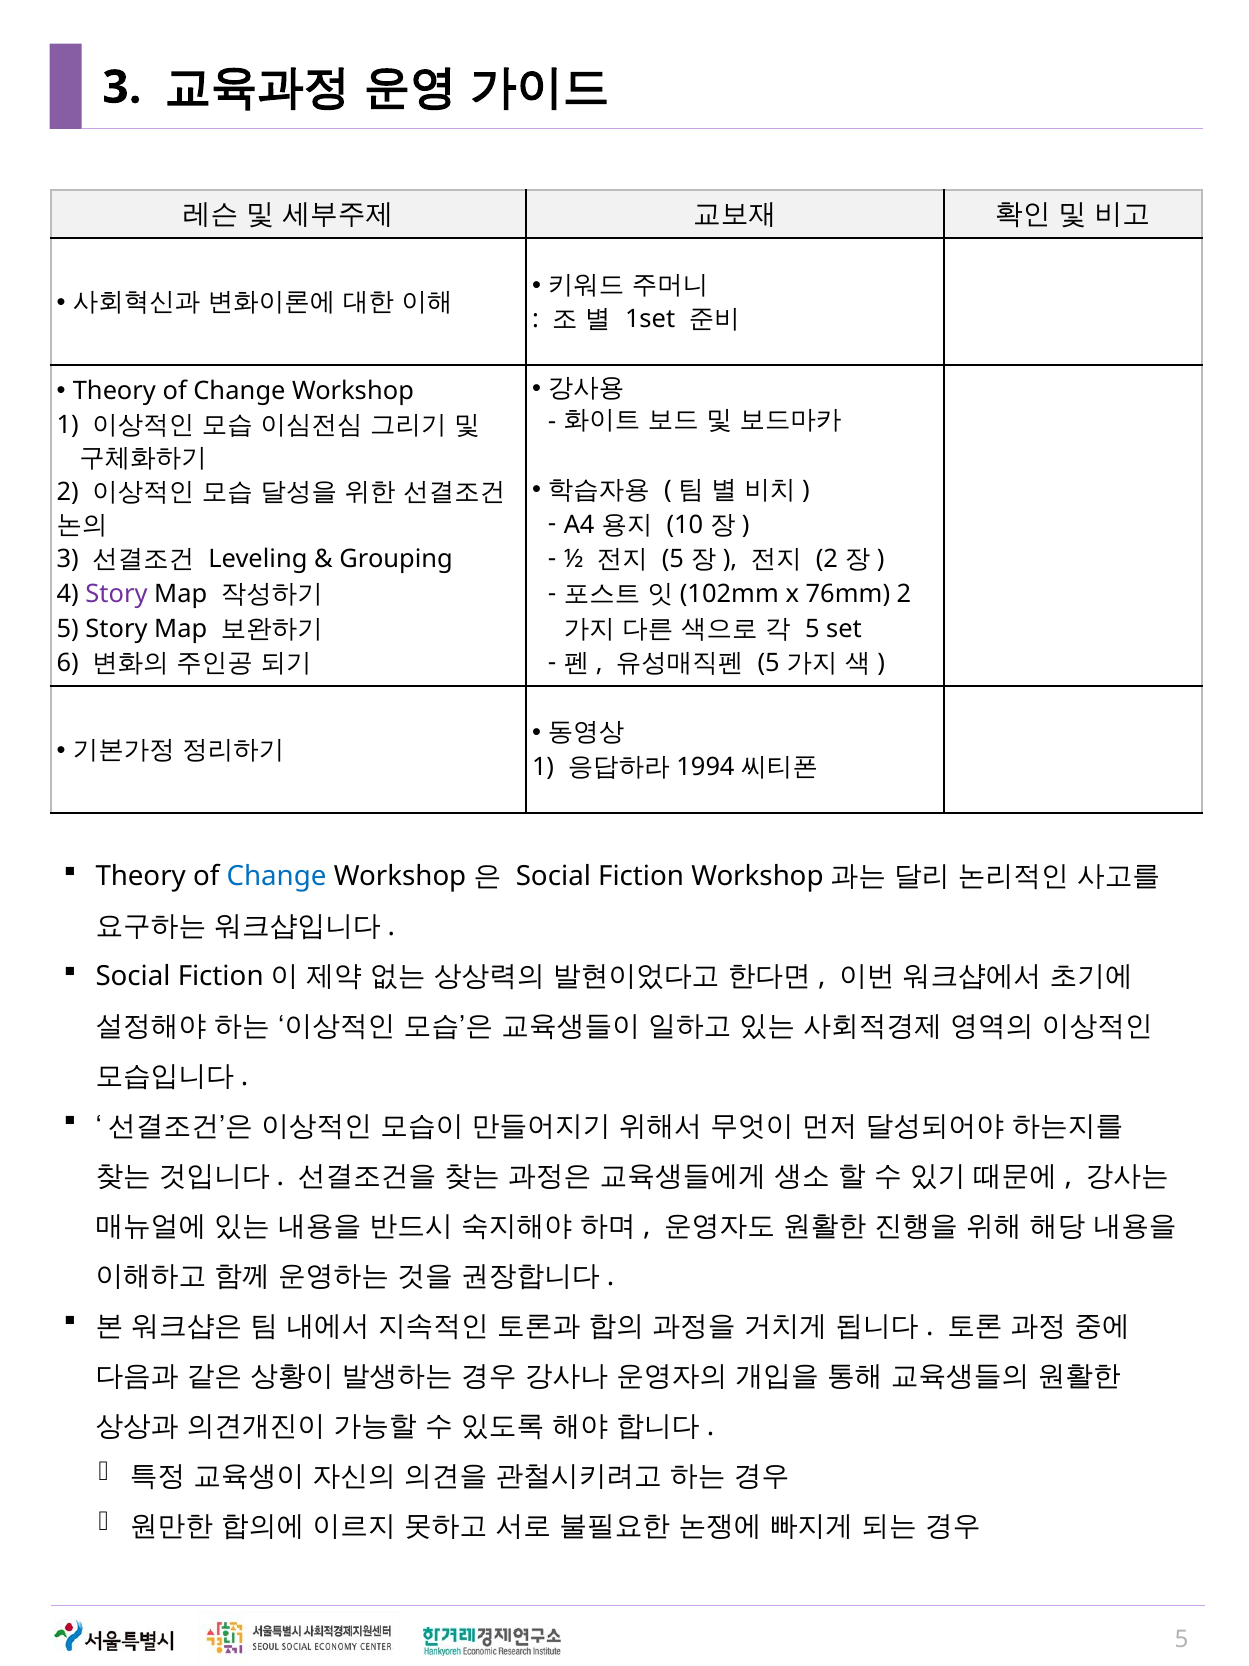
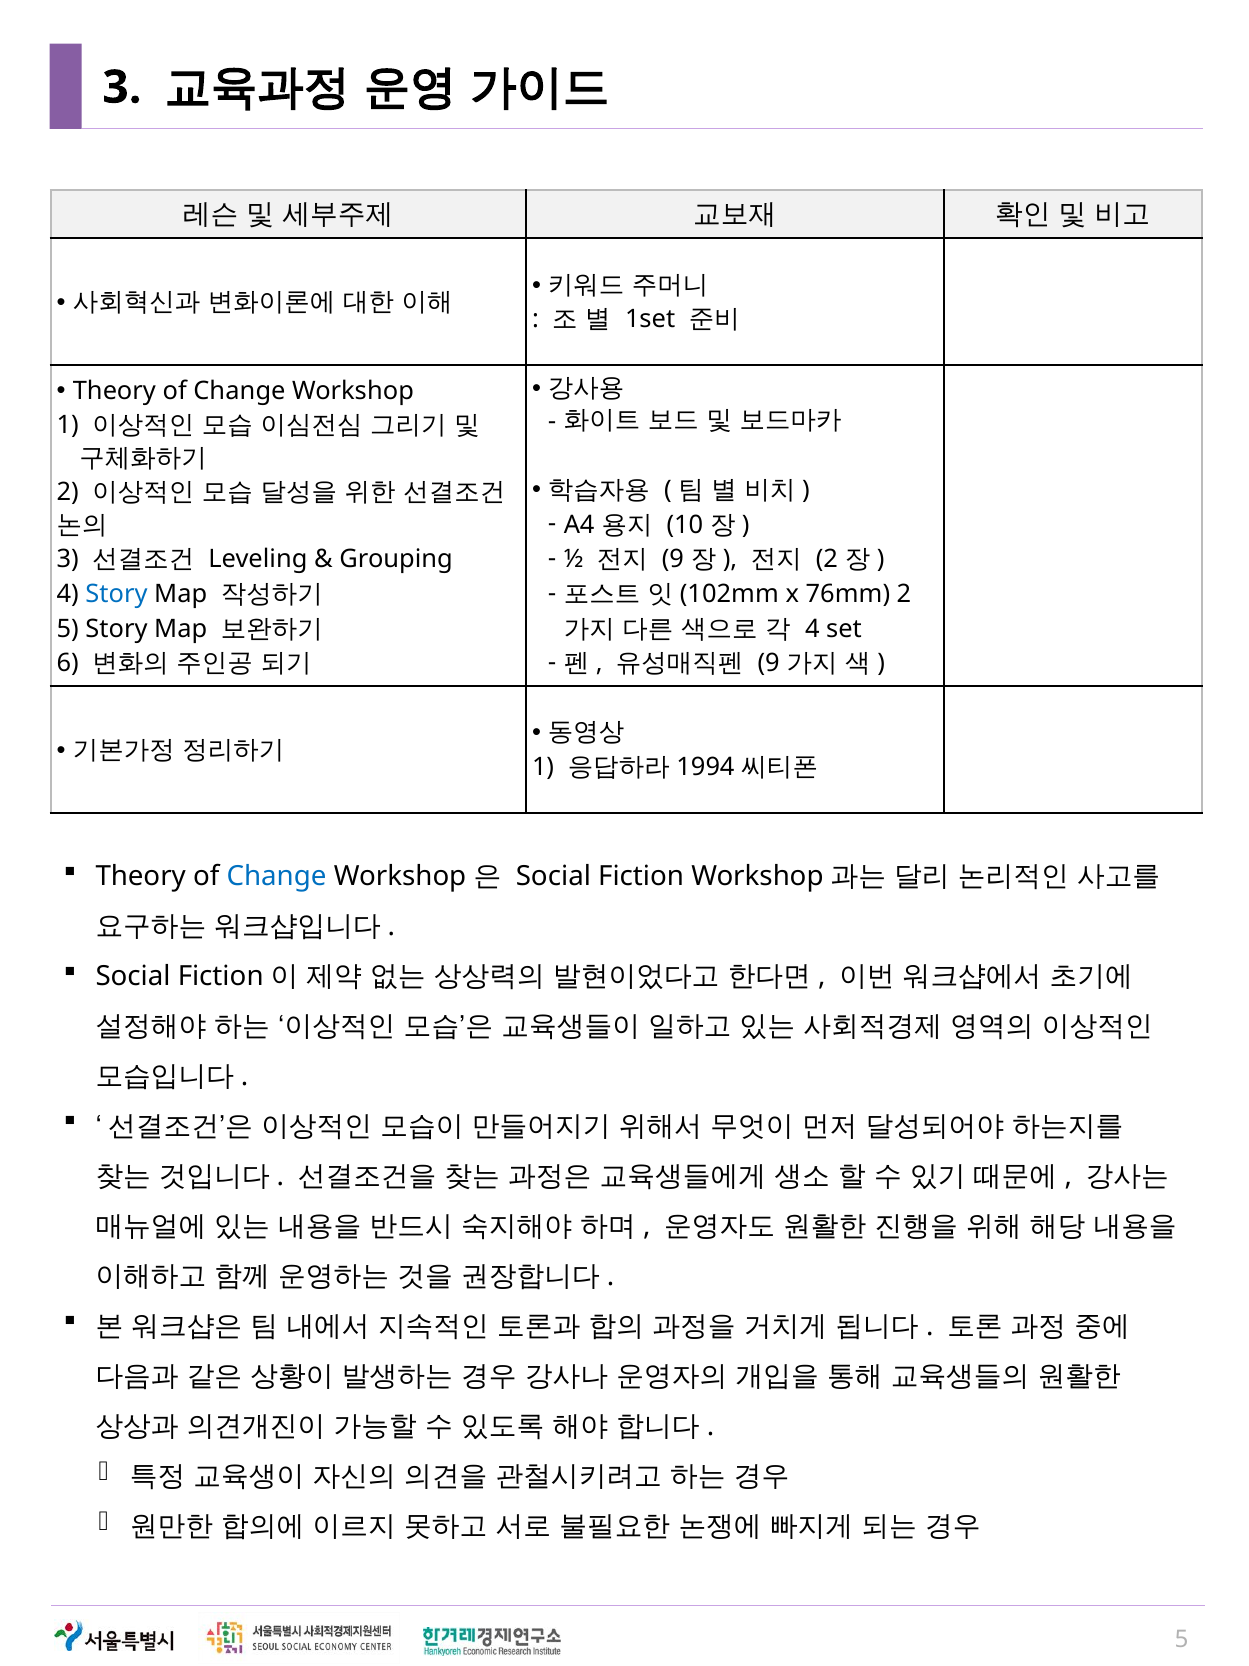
5 at (673, 559): 5 -> 9
Story at (117, 594) colour: purple -> blue
5 at (812, 628): 5 -> 4
5 at (769, 663): 5 -> 9
